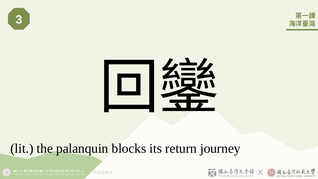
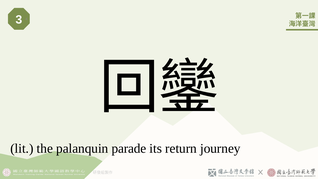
blocks: blocks -> parade
